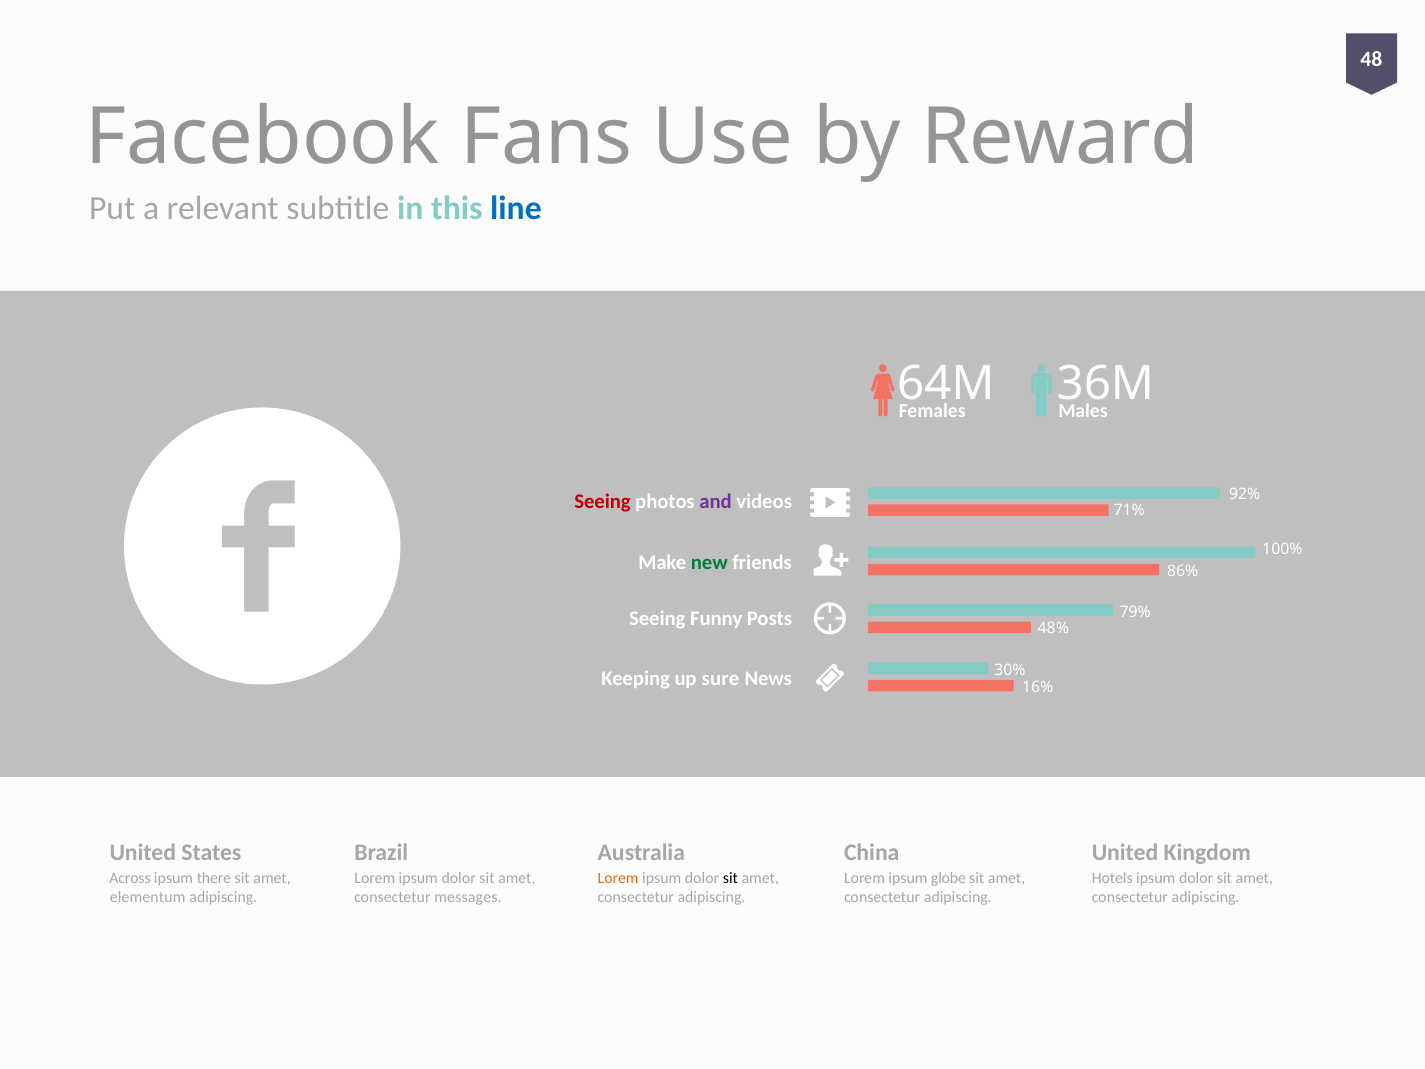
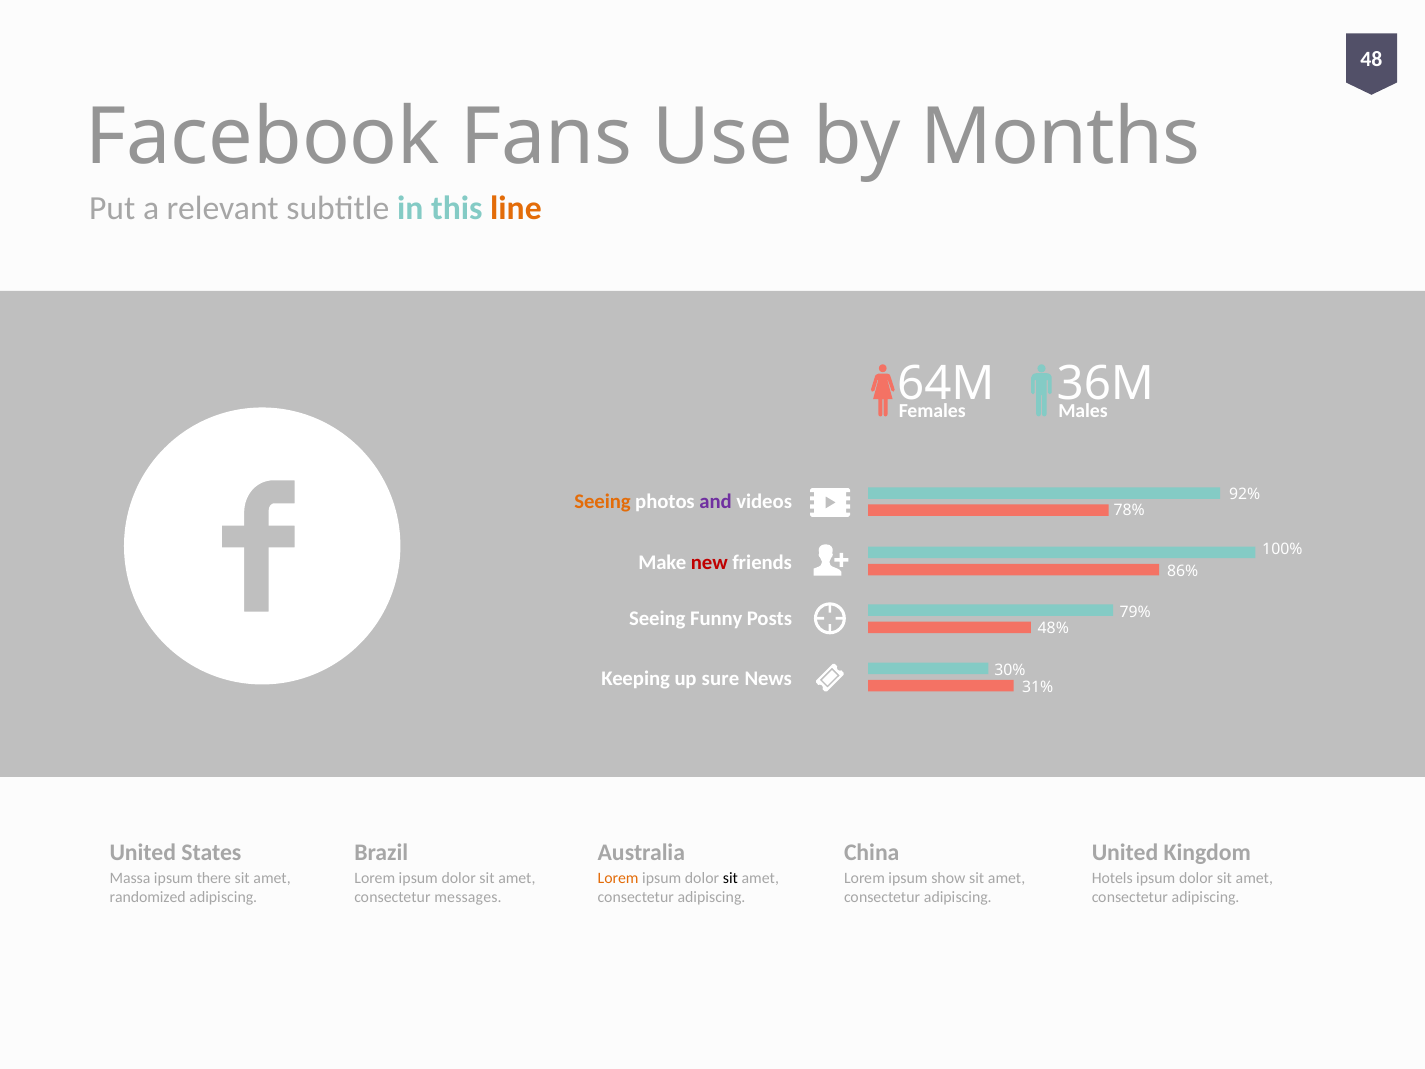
Reward: Reward -> Months
line colour: blue -> orange
Seeing at (603, 501) colour: red -> orange
71%: 71% -> 78%
new colour: green -> red
16%: 16% -> 31%
Across: Across -> Massa
globe: globe -> show
elementum: elementum -> randomized
